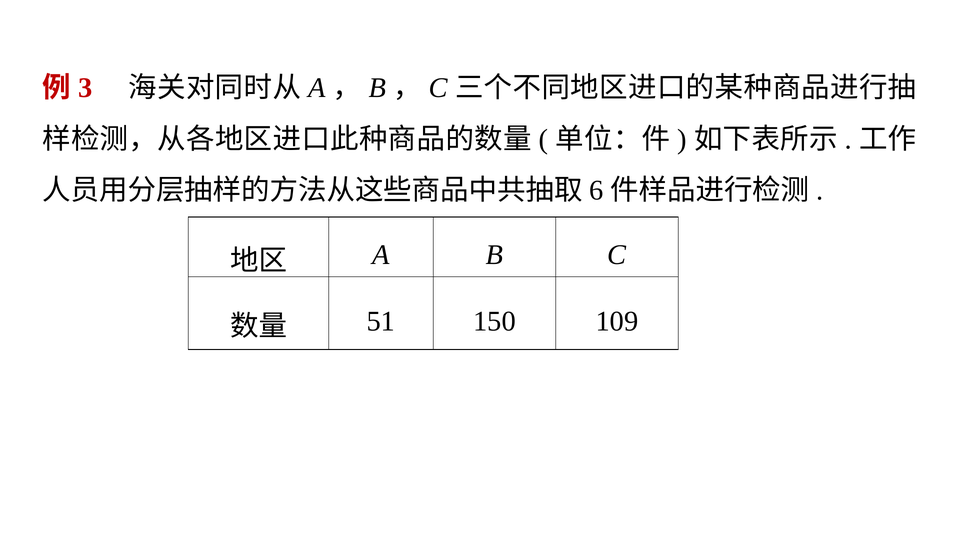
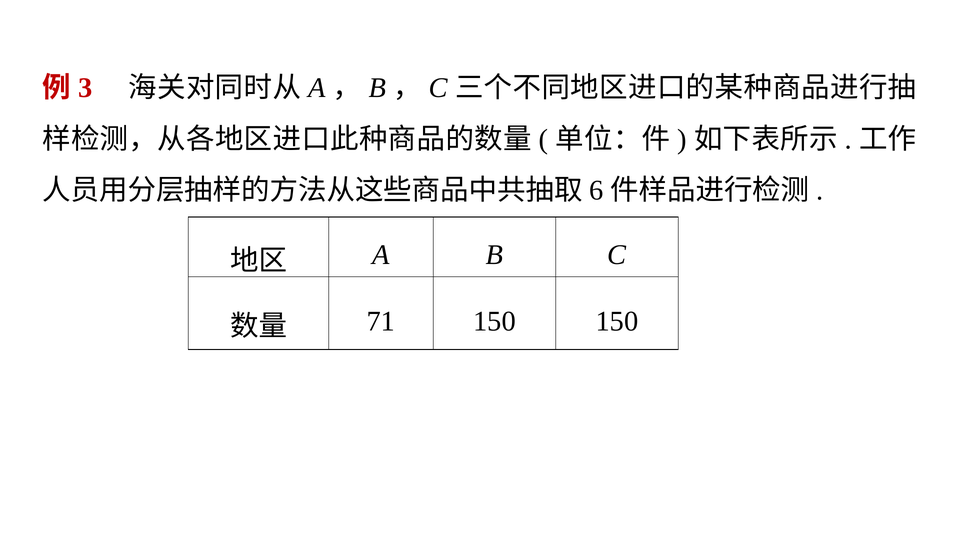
51: 51 -> 71
150 109: 109 -> 150
